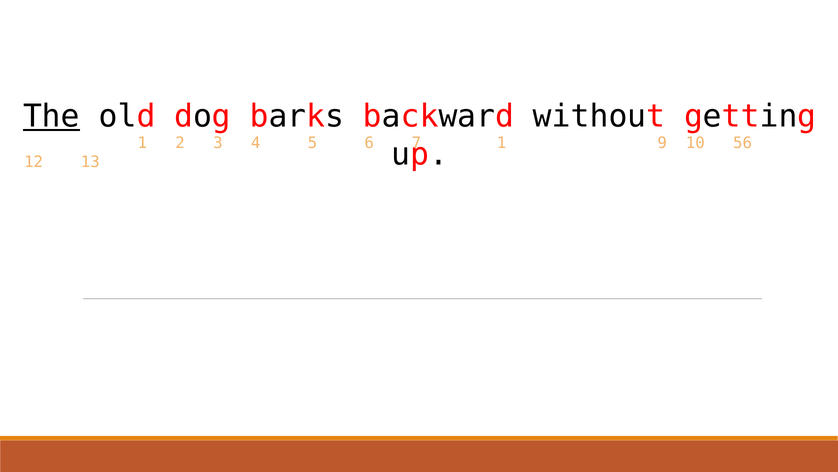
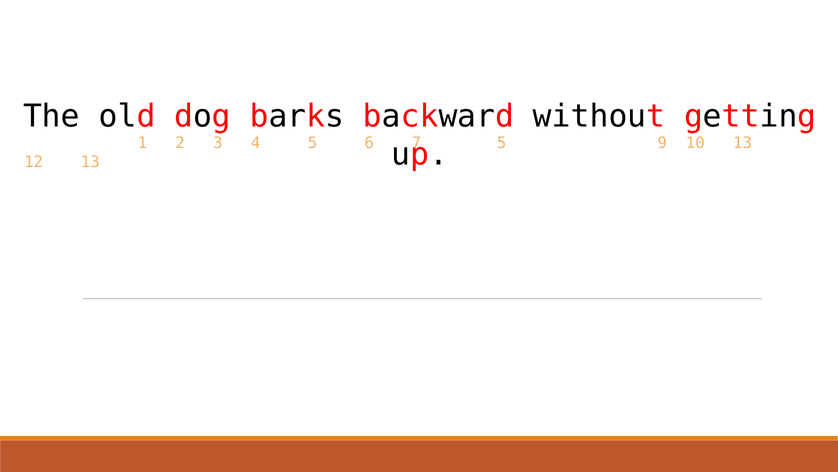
The underline: present -> none
1 at (502, 143): 1 -> 5
10 56: 56 -> 13
